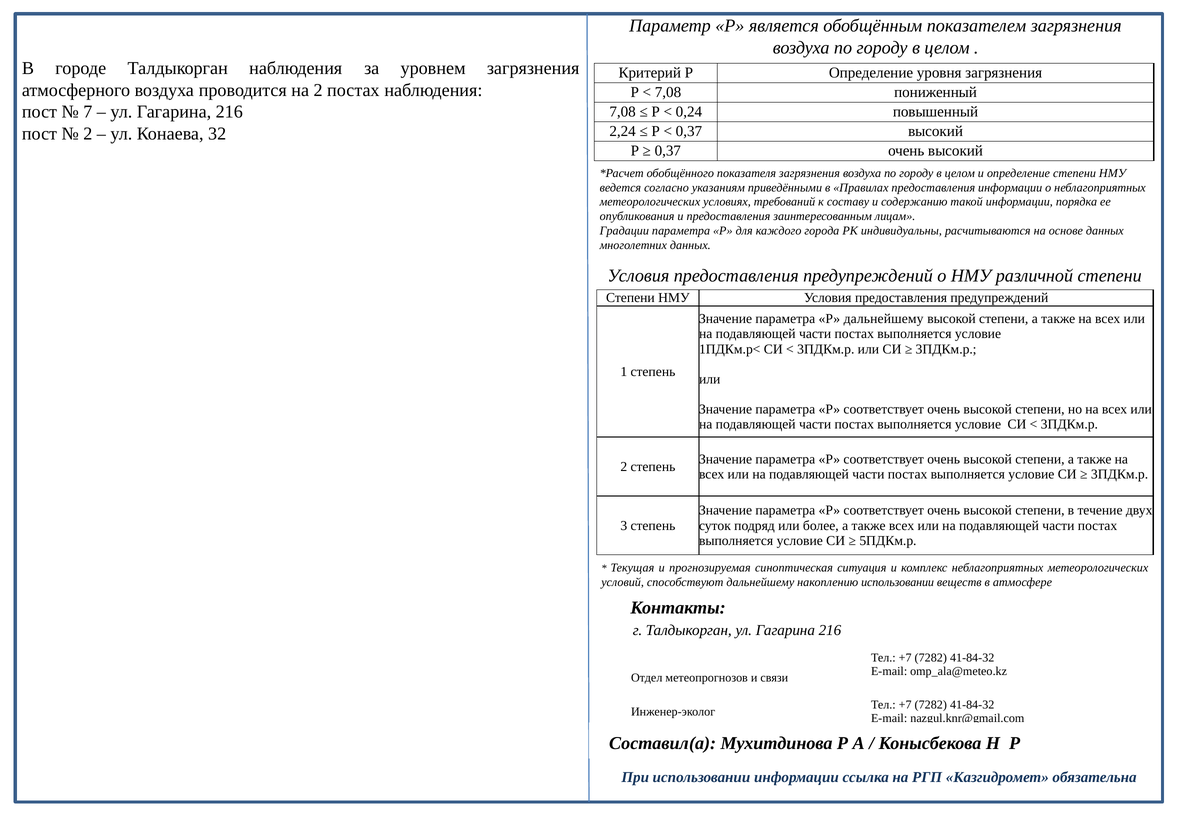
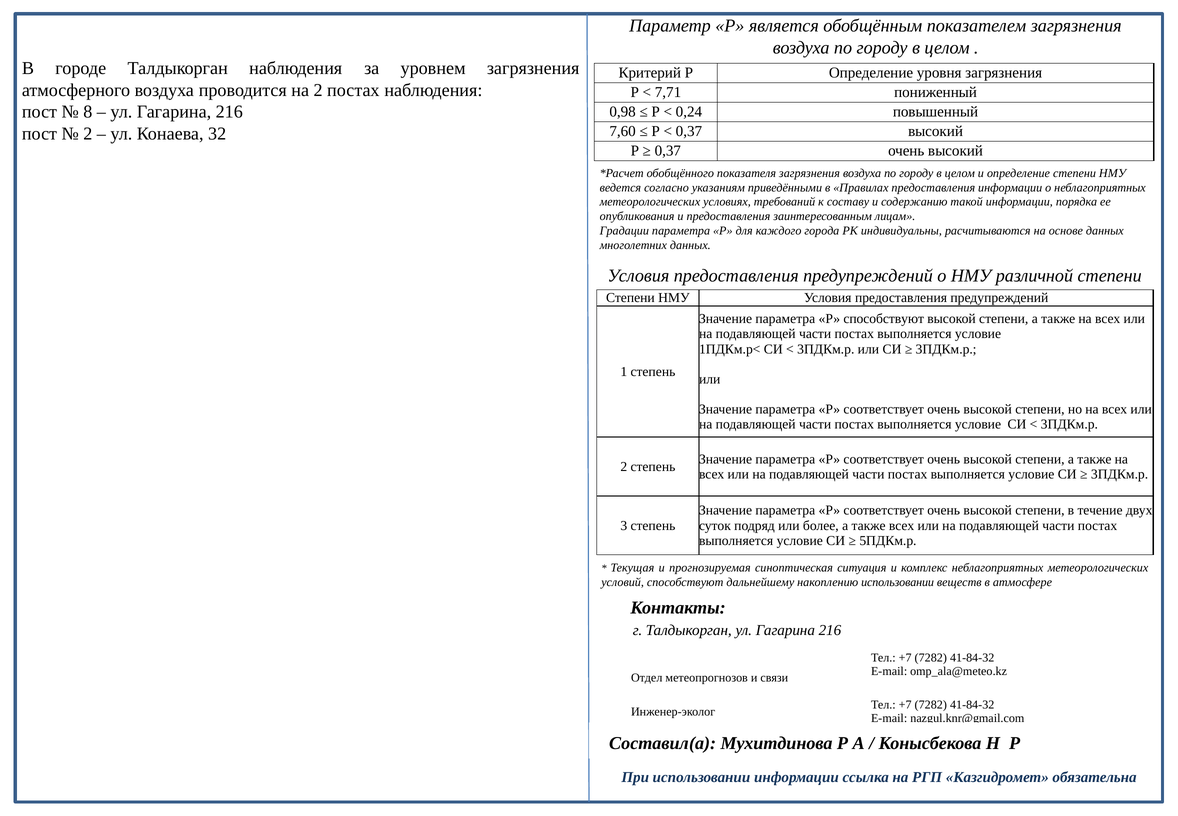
7,08 at (668, 92): 7,08 -> 7,71
7: 7 -> 8
7,08 at (623, 112): 7,08 -> 0,98
2,24: 2,24 -> 7,60
Р дальнейшему: дальнейшему -> способствуют
